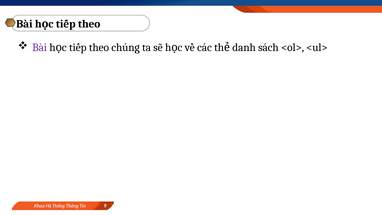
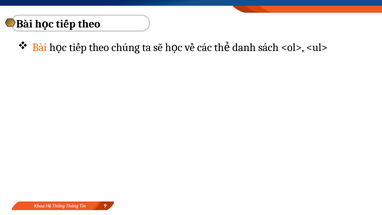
Bài at (40, 47) colour: purple -> orange
